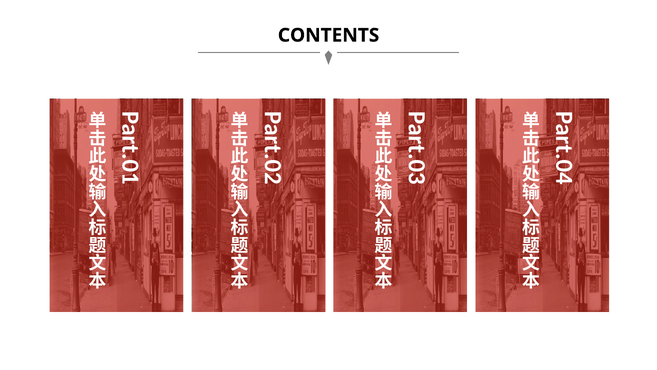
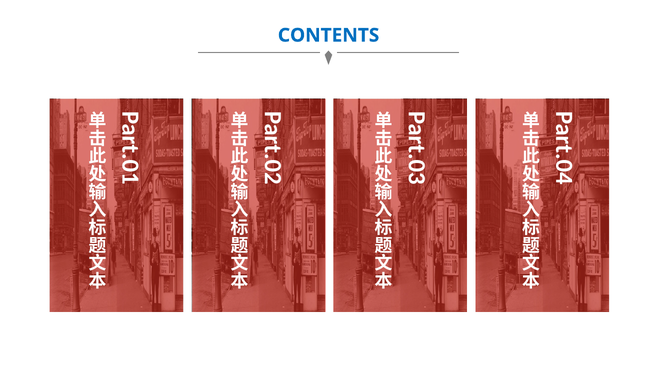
CONTENTS colour: black -> blue
